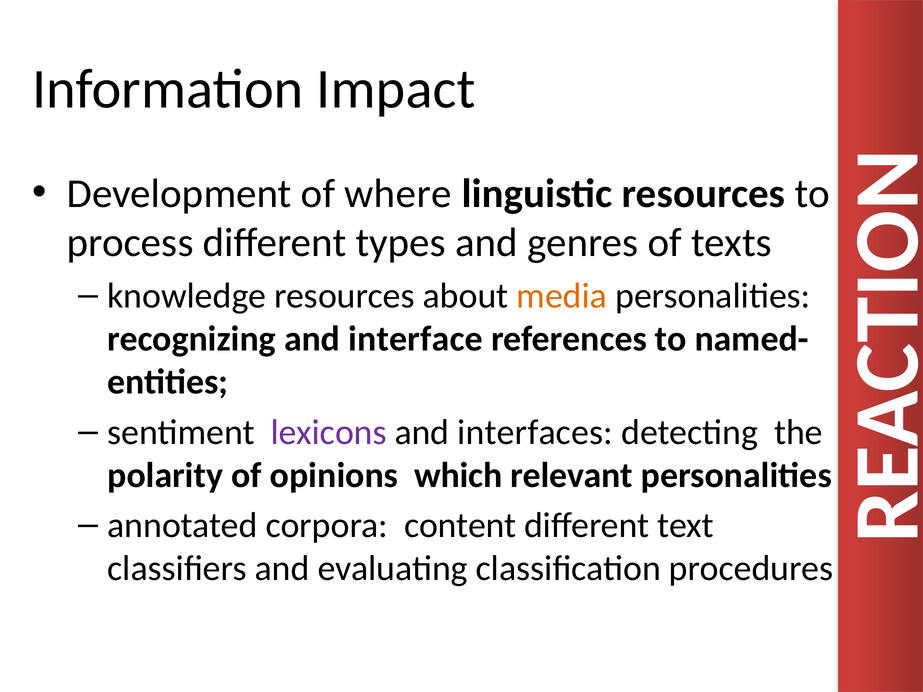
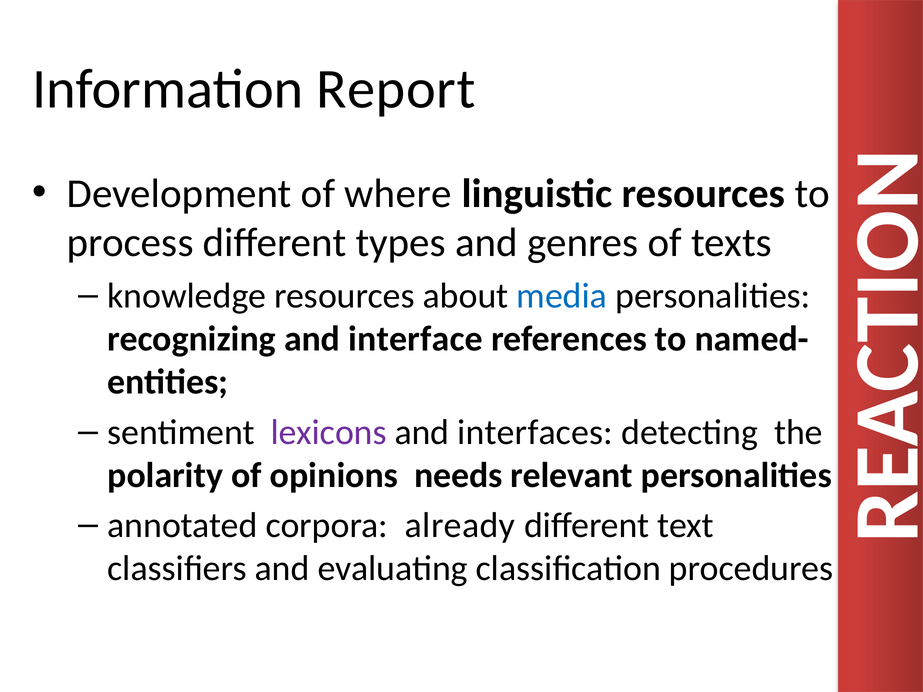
Impact: Impact -> Report
media colour: orange -> blue
which: which -> needs
content: content -> already
